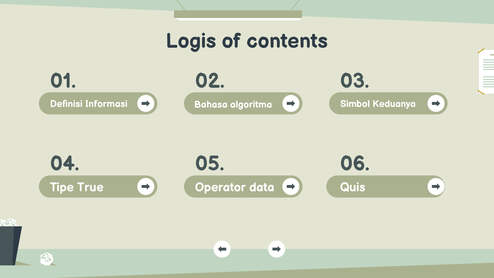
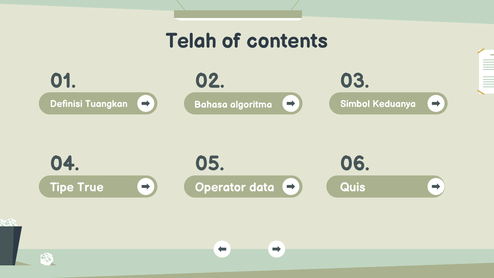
Logis: Logis -> Telah
Informasi: Informasi -> Tuangkan
